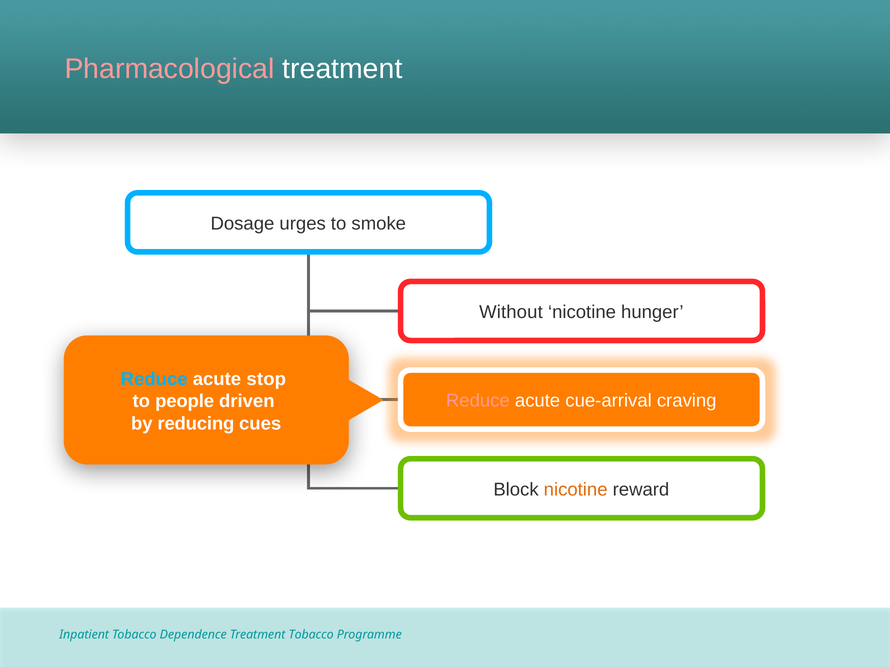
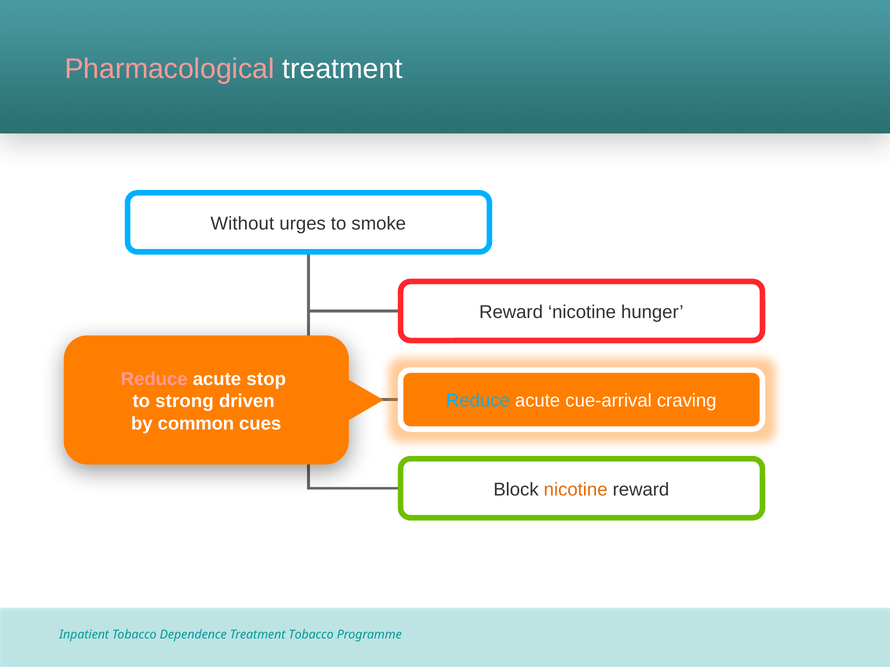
Dosage: Dosage -> Without
Without at (511, 312): Without -> Reward
Reduce at (154, 379) colour: light blue -> pink
Reduce at (478, 401) colour: pink -> light blue
people: people -> strong
reducing: reducing -> common
